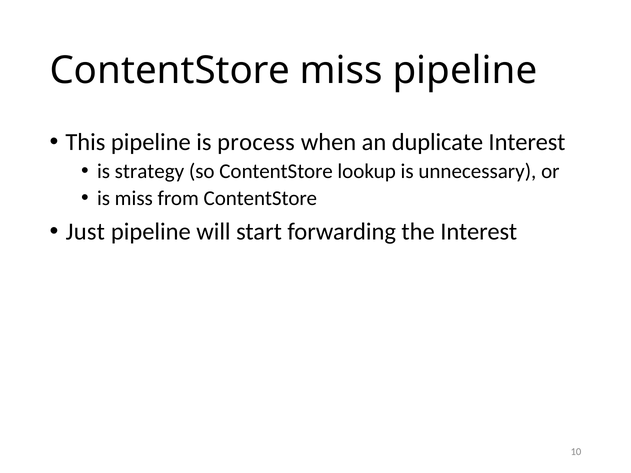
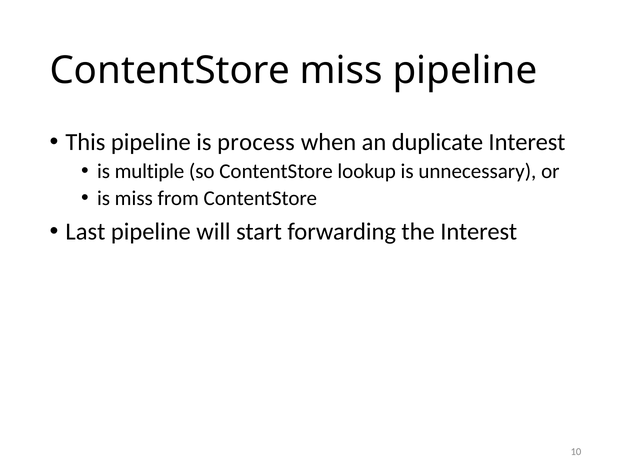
strategy: strategy -> multiple
Just: Just -> Last
